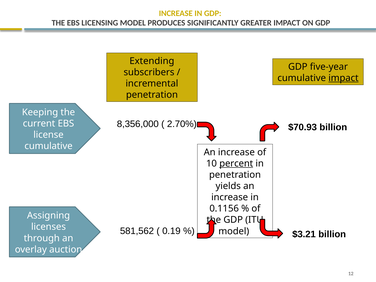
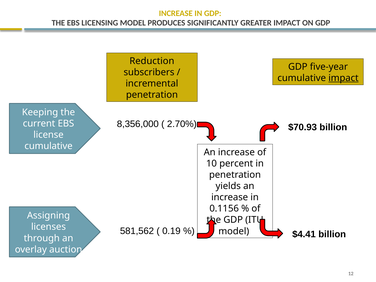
Extending: Extending -> Reduction
percent underline: present -> none
$3.21: $3.21 -> $4.41
